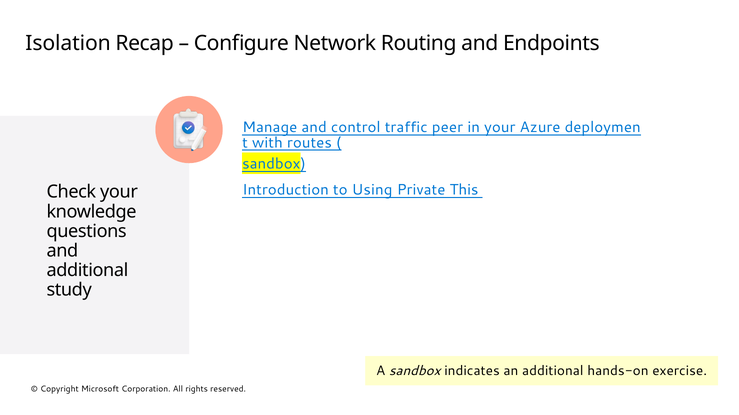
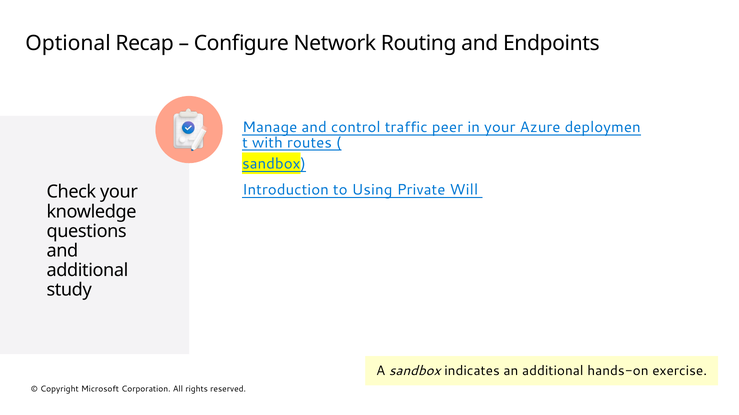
Isolation: Isolation -> Optional
This: This -> Will
